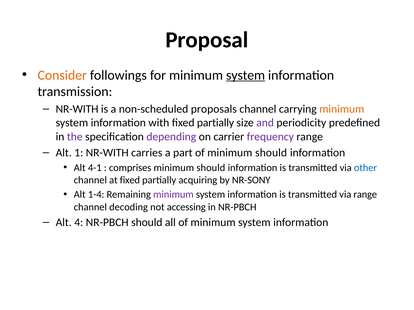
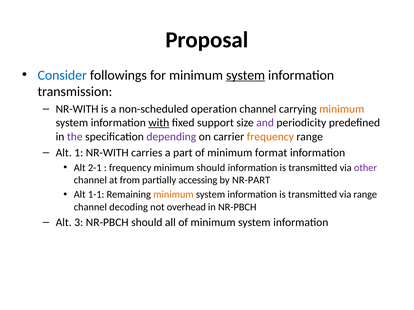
Consider colour: orange -> blue
proposals: proposals -> operation
with underline: none -> present
partially at (216, 123): partially -> support
frequency at (270, 137) colour: purple -> orange
of minimum should: should -> format
4-1: 4-1 -> 2-1
comprises at (130, 168): comprises -> frequency
other colour: blue -> purple
at fixed: fixed -> from
acquiring: acquiring -> accessing
NR-SONY: NR-SONY -> NR-PART
1-4: 1-4 -> 1-1
minimum at (173, 195) colour: purple -> orange
accessing: accessing -> overhead
4: 4 -> 3
